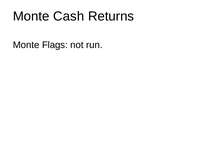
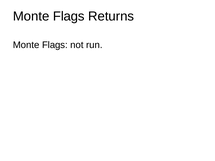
Cash at (69, 16): Cash -> Flags
